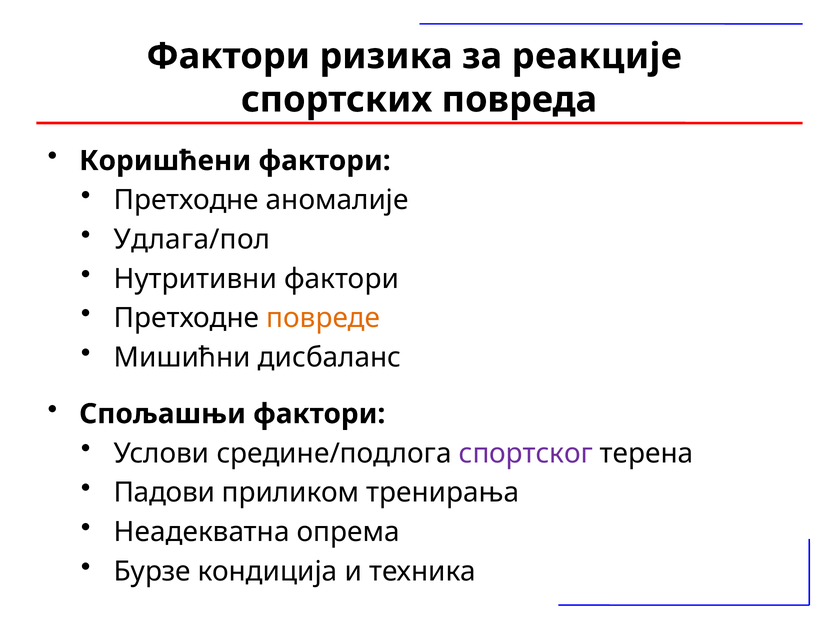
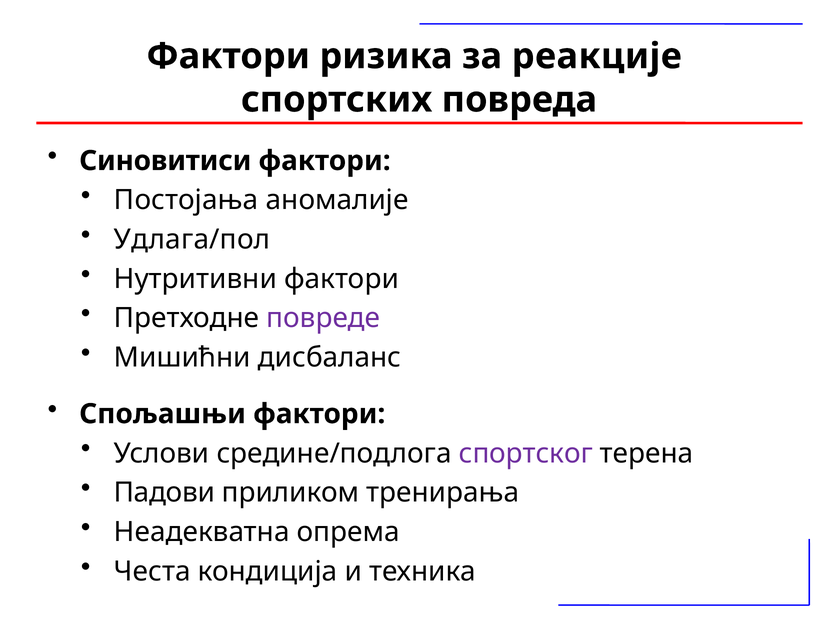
Коришћени: Коришћени -> Синовитиси
Претходне at (186, 200): Претходне -> Постојања
повреде colour: orange -> purple
Бурзе: Бурзе -> Честа
